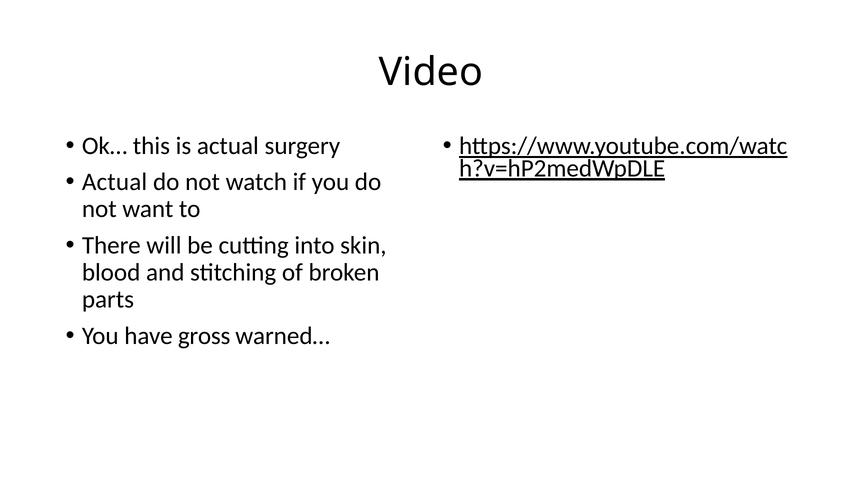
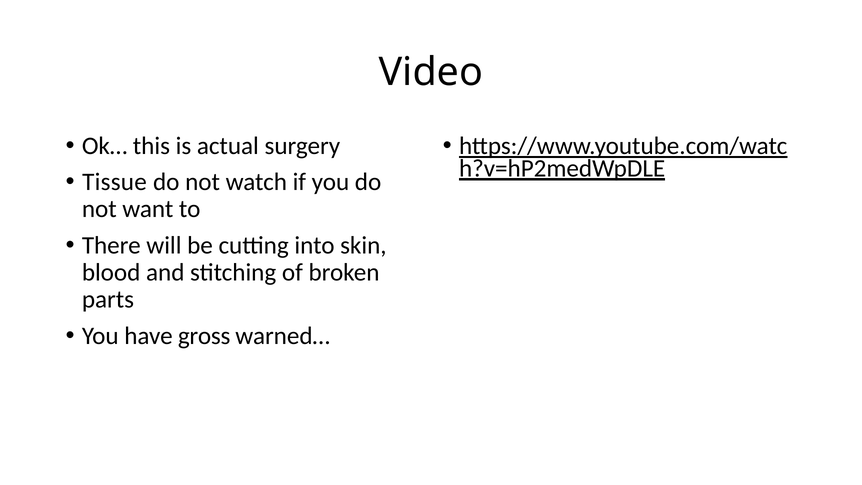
Actual at (115, 182): Actual -> Tissue
